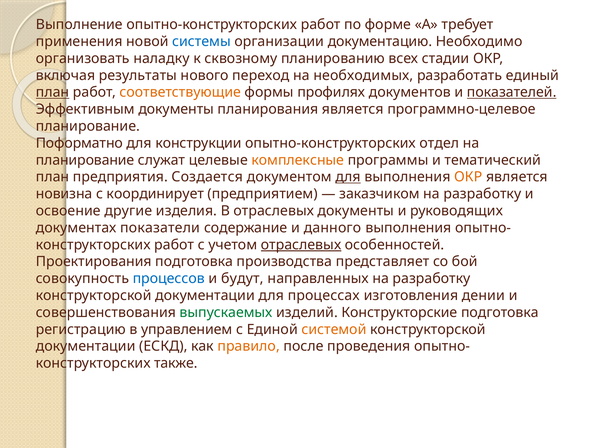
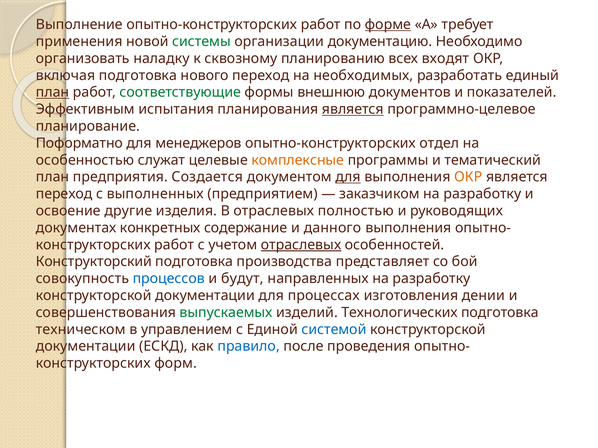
форме underline: none -> present
системы colour: blue -> green
стадии: стадии -> входят
включая результаты: результаты -> подготовка
соответствующие colour: orange -> green
профилях: профилях -> внешнюю
показателей underline: present -> none
Эффективным документы: документы -> испытания
является at (353, 109) underline: none -> present
конструкции: конструкции -> менеджеров
планирование at (85, 160): планирование -> особенностью
новизна at (64, 194): новизна -> переход
координирует: координирует -> выполненных
отраслевых документы: документы -> полностью
показатели: показатели -> конкретных
Проектирования: Проектирования -> Конструкторский
Конструкторские: Конструкторские -> Технологических
регистрацию: регистрацию -> техническом
системой colour: orange -> blue
правило colour: orange -> blue
также: также -> форм
